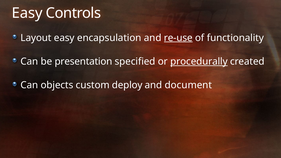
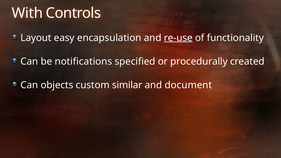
Easy at (27, 13): Easy -> With
presentation: presentation -> notifications
procedurally underline: present -> none
deploy: deploy -> similar
